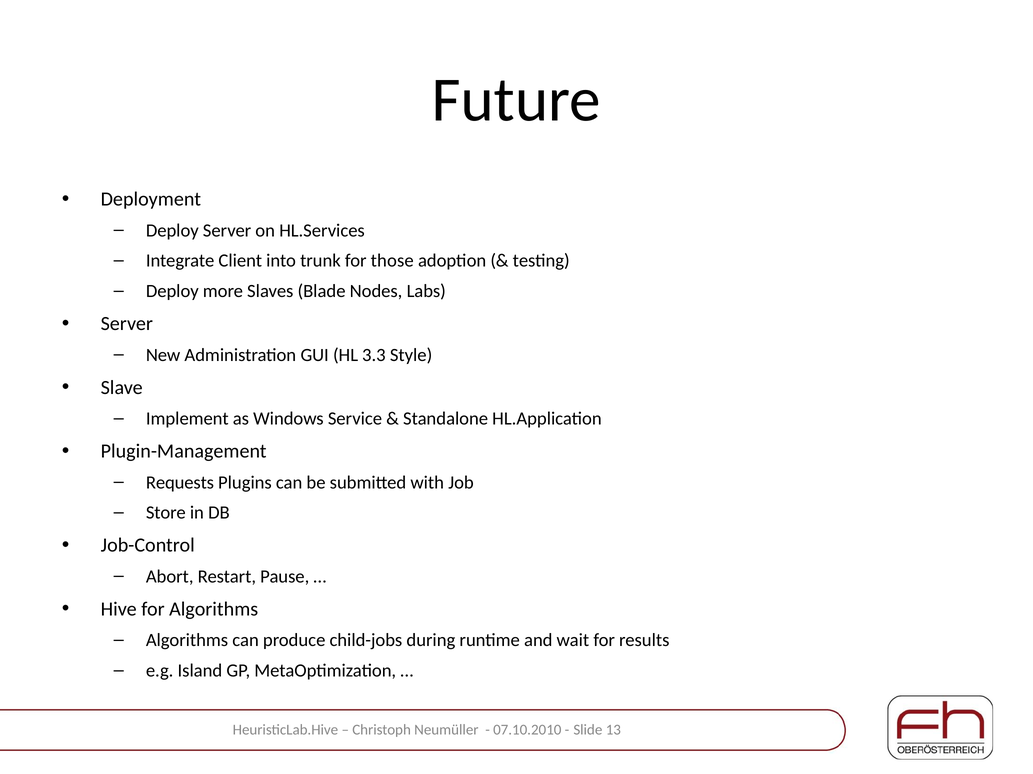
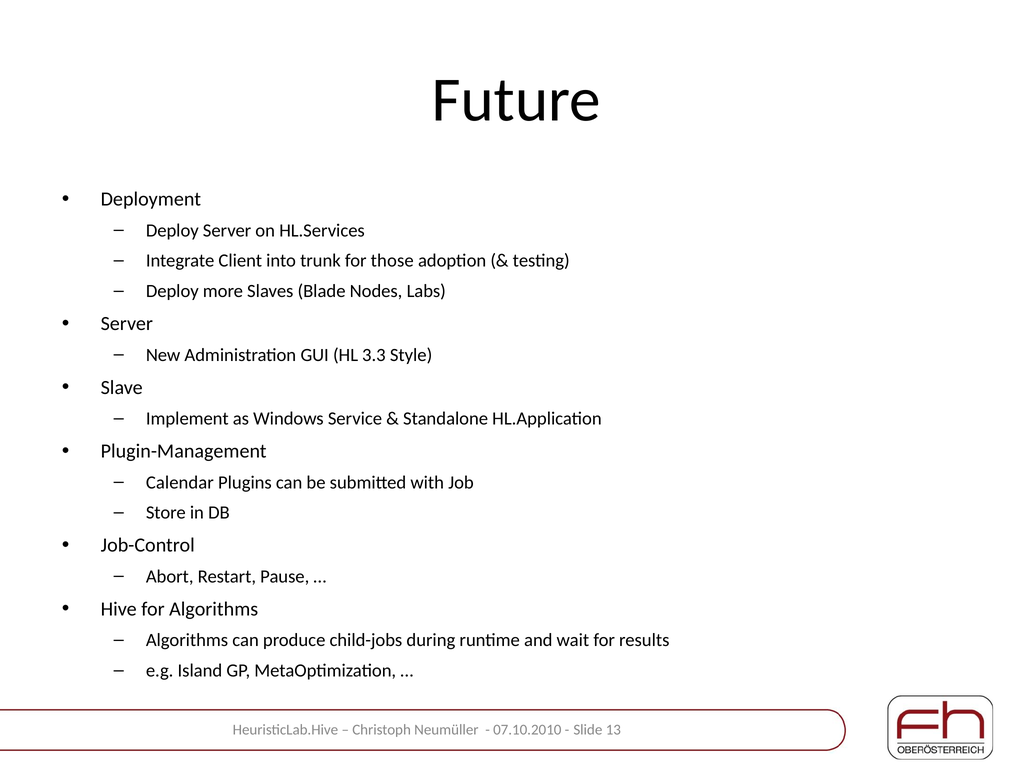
Requests: Requests -> Calendar
